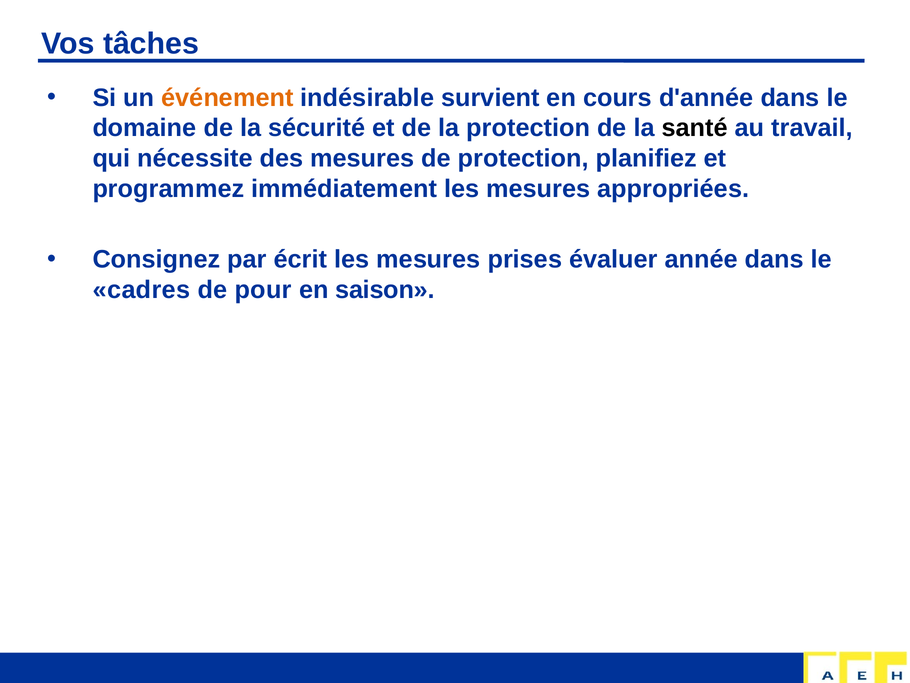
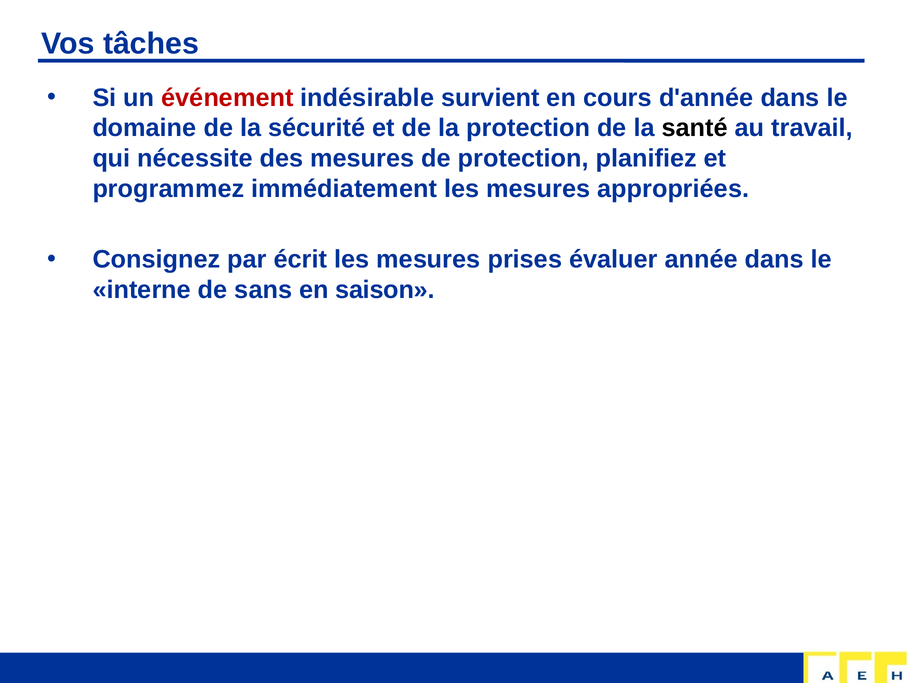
événement colour: orange -> red
cadres: cadres -> interne
pour: pour -> sans
